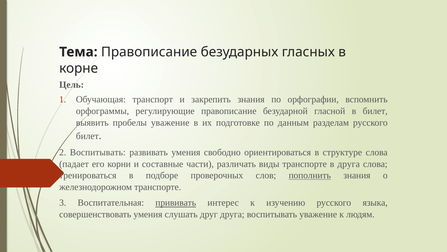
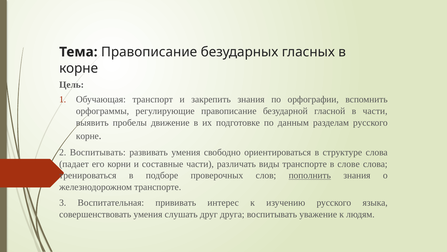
в билет: билет -> части
пробелы уважение: уважение -> движение
билет at (87, 136): билет -> корне
в друга: друга -> слове
прививать underline: present -> none
